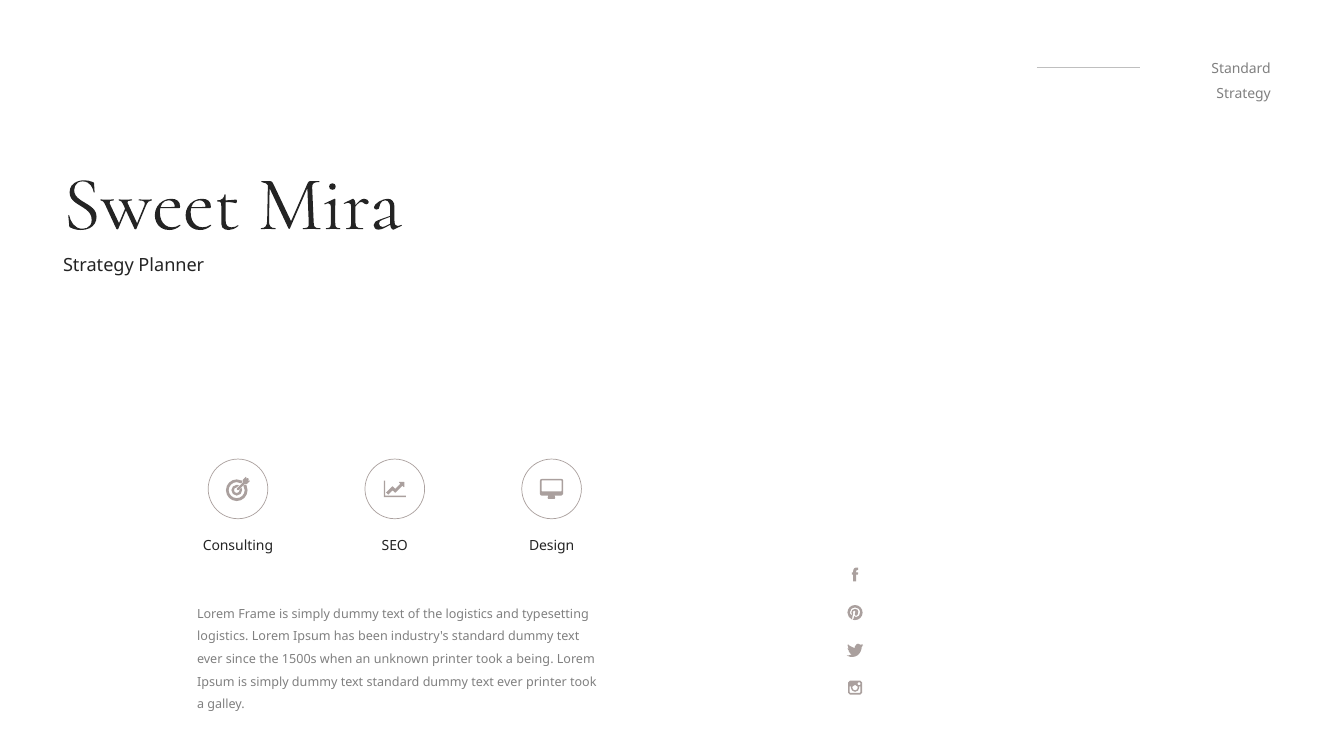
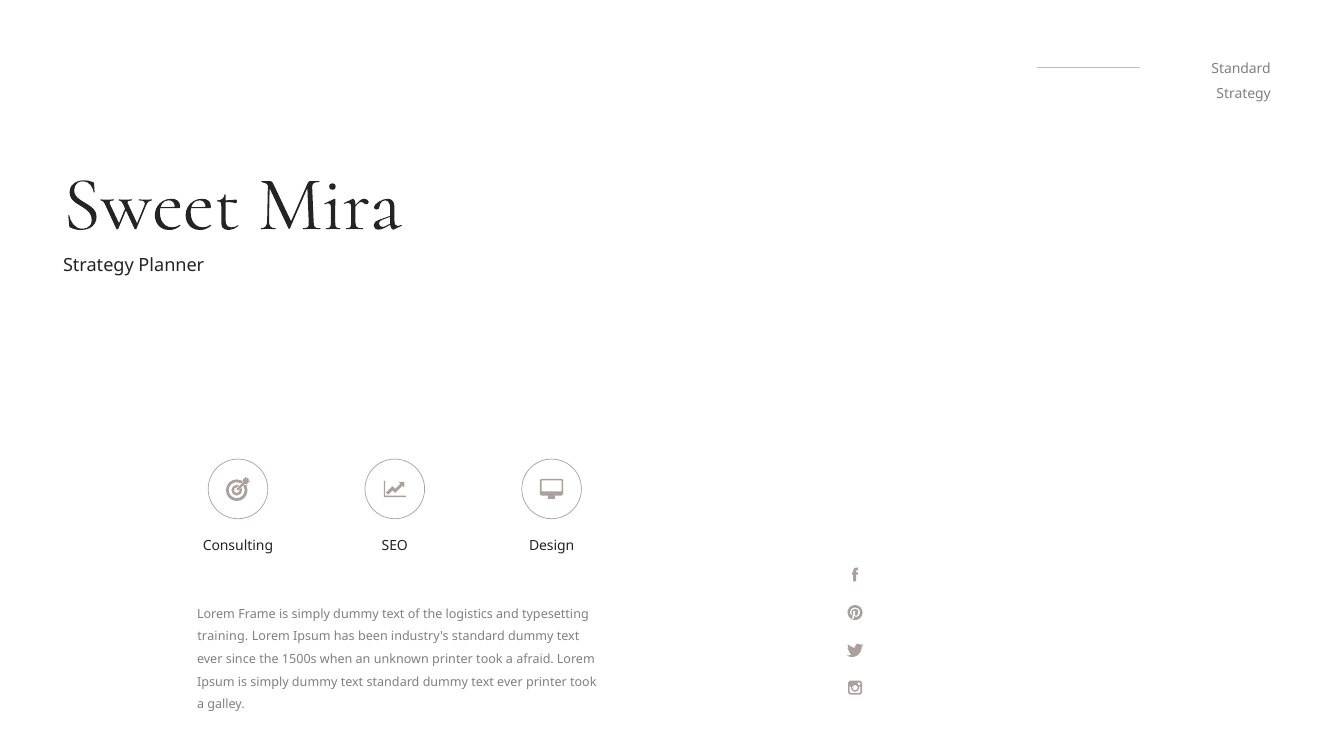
logistics at (223, 637): logistics -> training
being: being -> afraid
